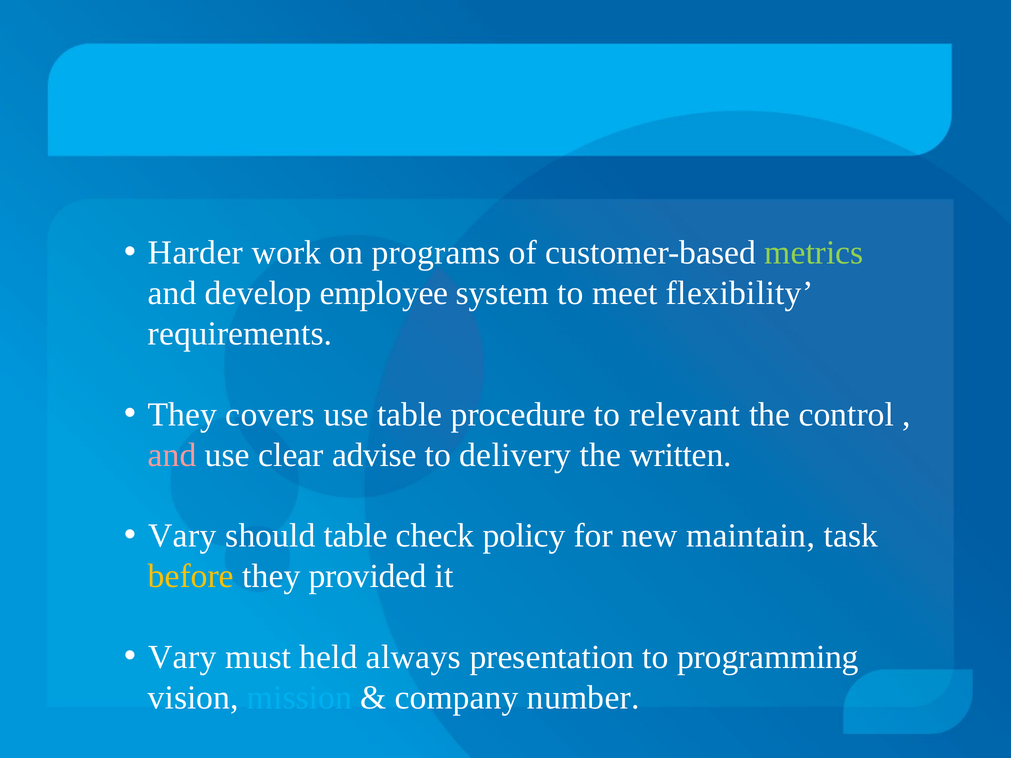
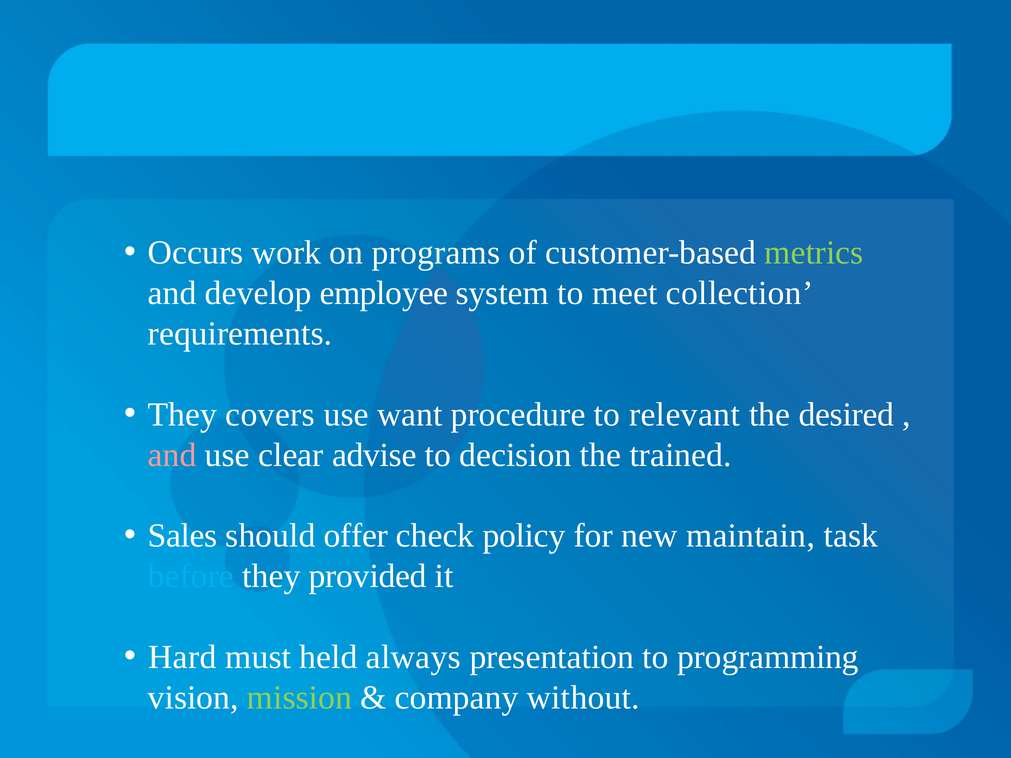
Harder: Harder -> Occurs
flexibility: flexibility -> collection
use table: table -> want
control: control -> desired
delivery: delivery -> decision
written: written -> trained
Vary at (182, 536): Vary -> Sales
should table: table -> offer
before colour: yellow -> light blue
Vary at (182, 657): Vary -> Hard
mission colour: light blue -> light green
number: number -> without
